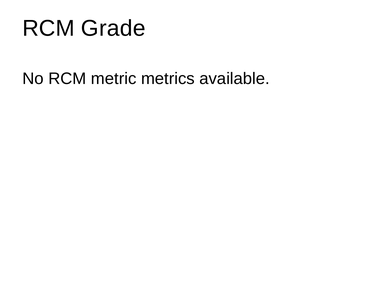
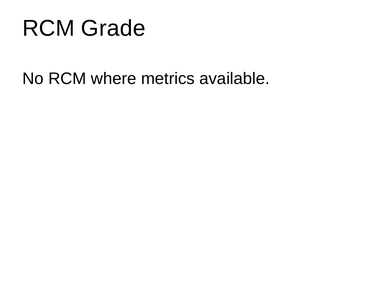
metric: metric -> where
